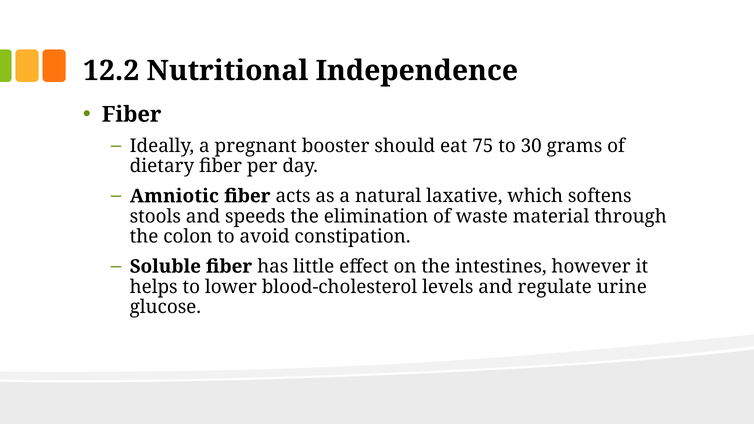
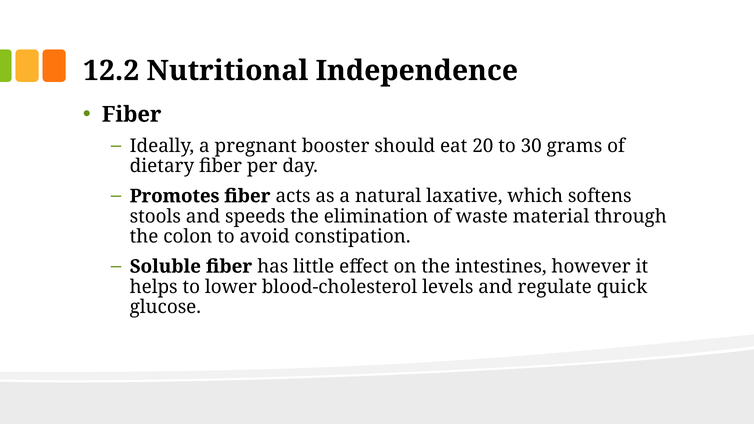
75: 75 -> 20
Amniotic: Amniotic -> Promotes
urine: urine -> quick
